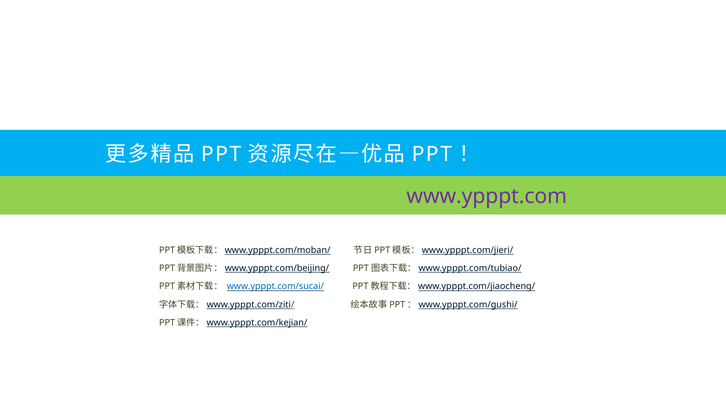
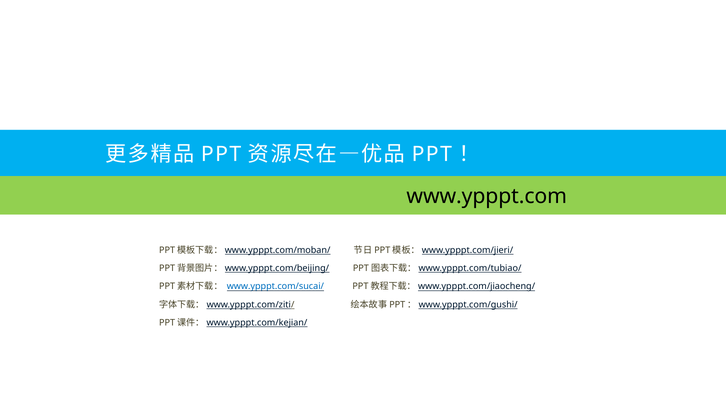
www.ypppt.com colour: purple -> black
